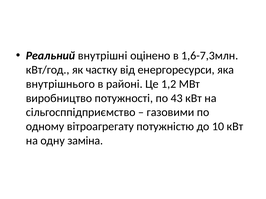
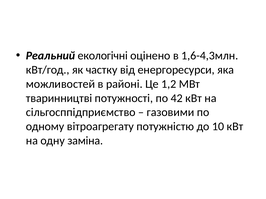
внутрішні: внутрішні -> екологічні
1,6-7,3млн: 1,6-7,3млн -> 1,6-4,3млн
внутрішнього: внутрішнього -> можливостей
виробництво: виробництво -> тваринництві
43: 43 -> 42
